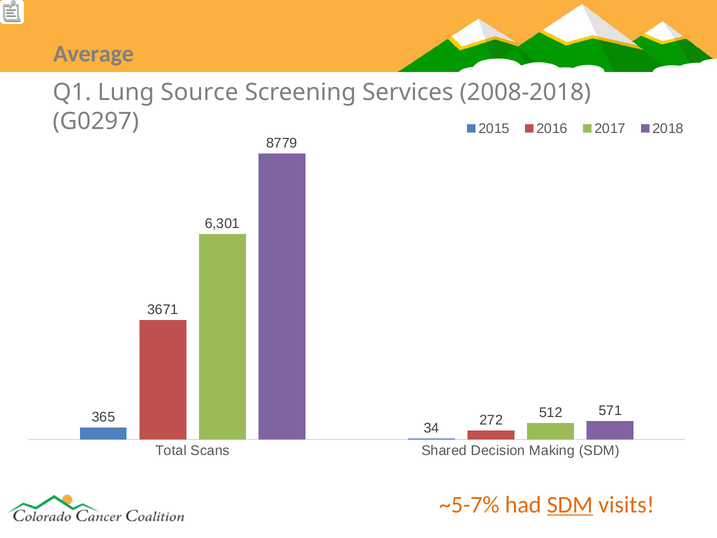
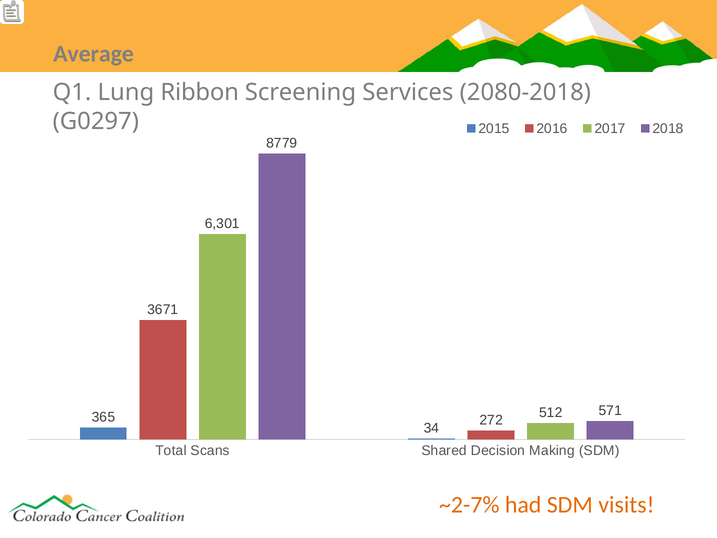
Source: Source -> Ribbon
2008-2018: 2008-2018 -> 2080-2018
~5-7%: ~5-7% -> ~2-7%
SDM at (570, 504) underline: present -> none
